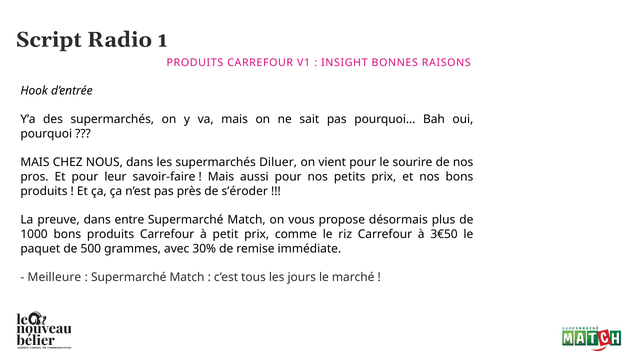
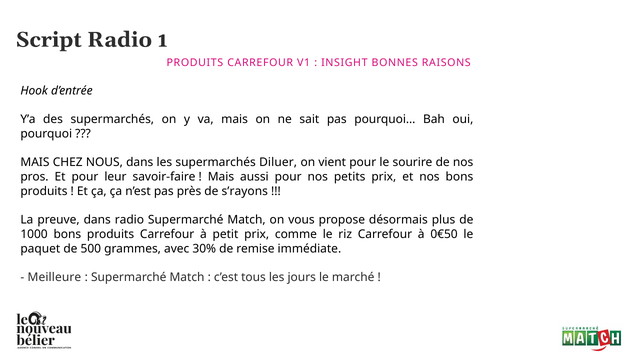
s’éroder: s’éroder -> s’rayons
dans entre: entre -> radio
3€50: 3€50 -> 0€50
